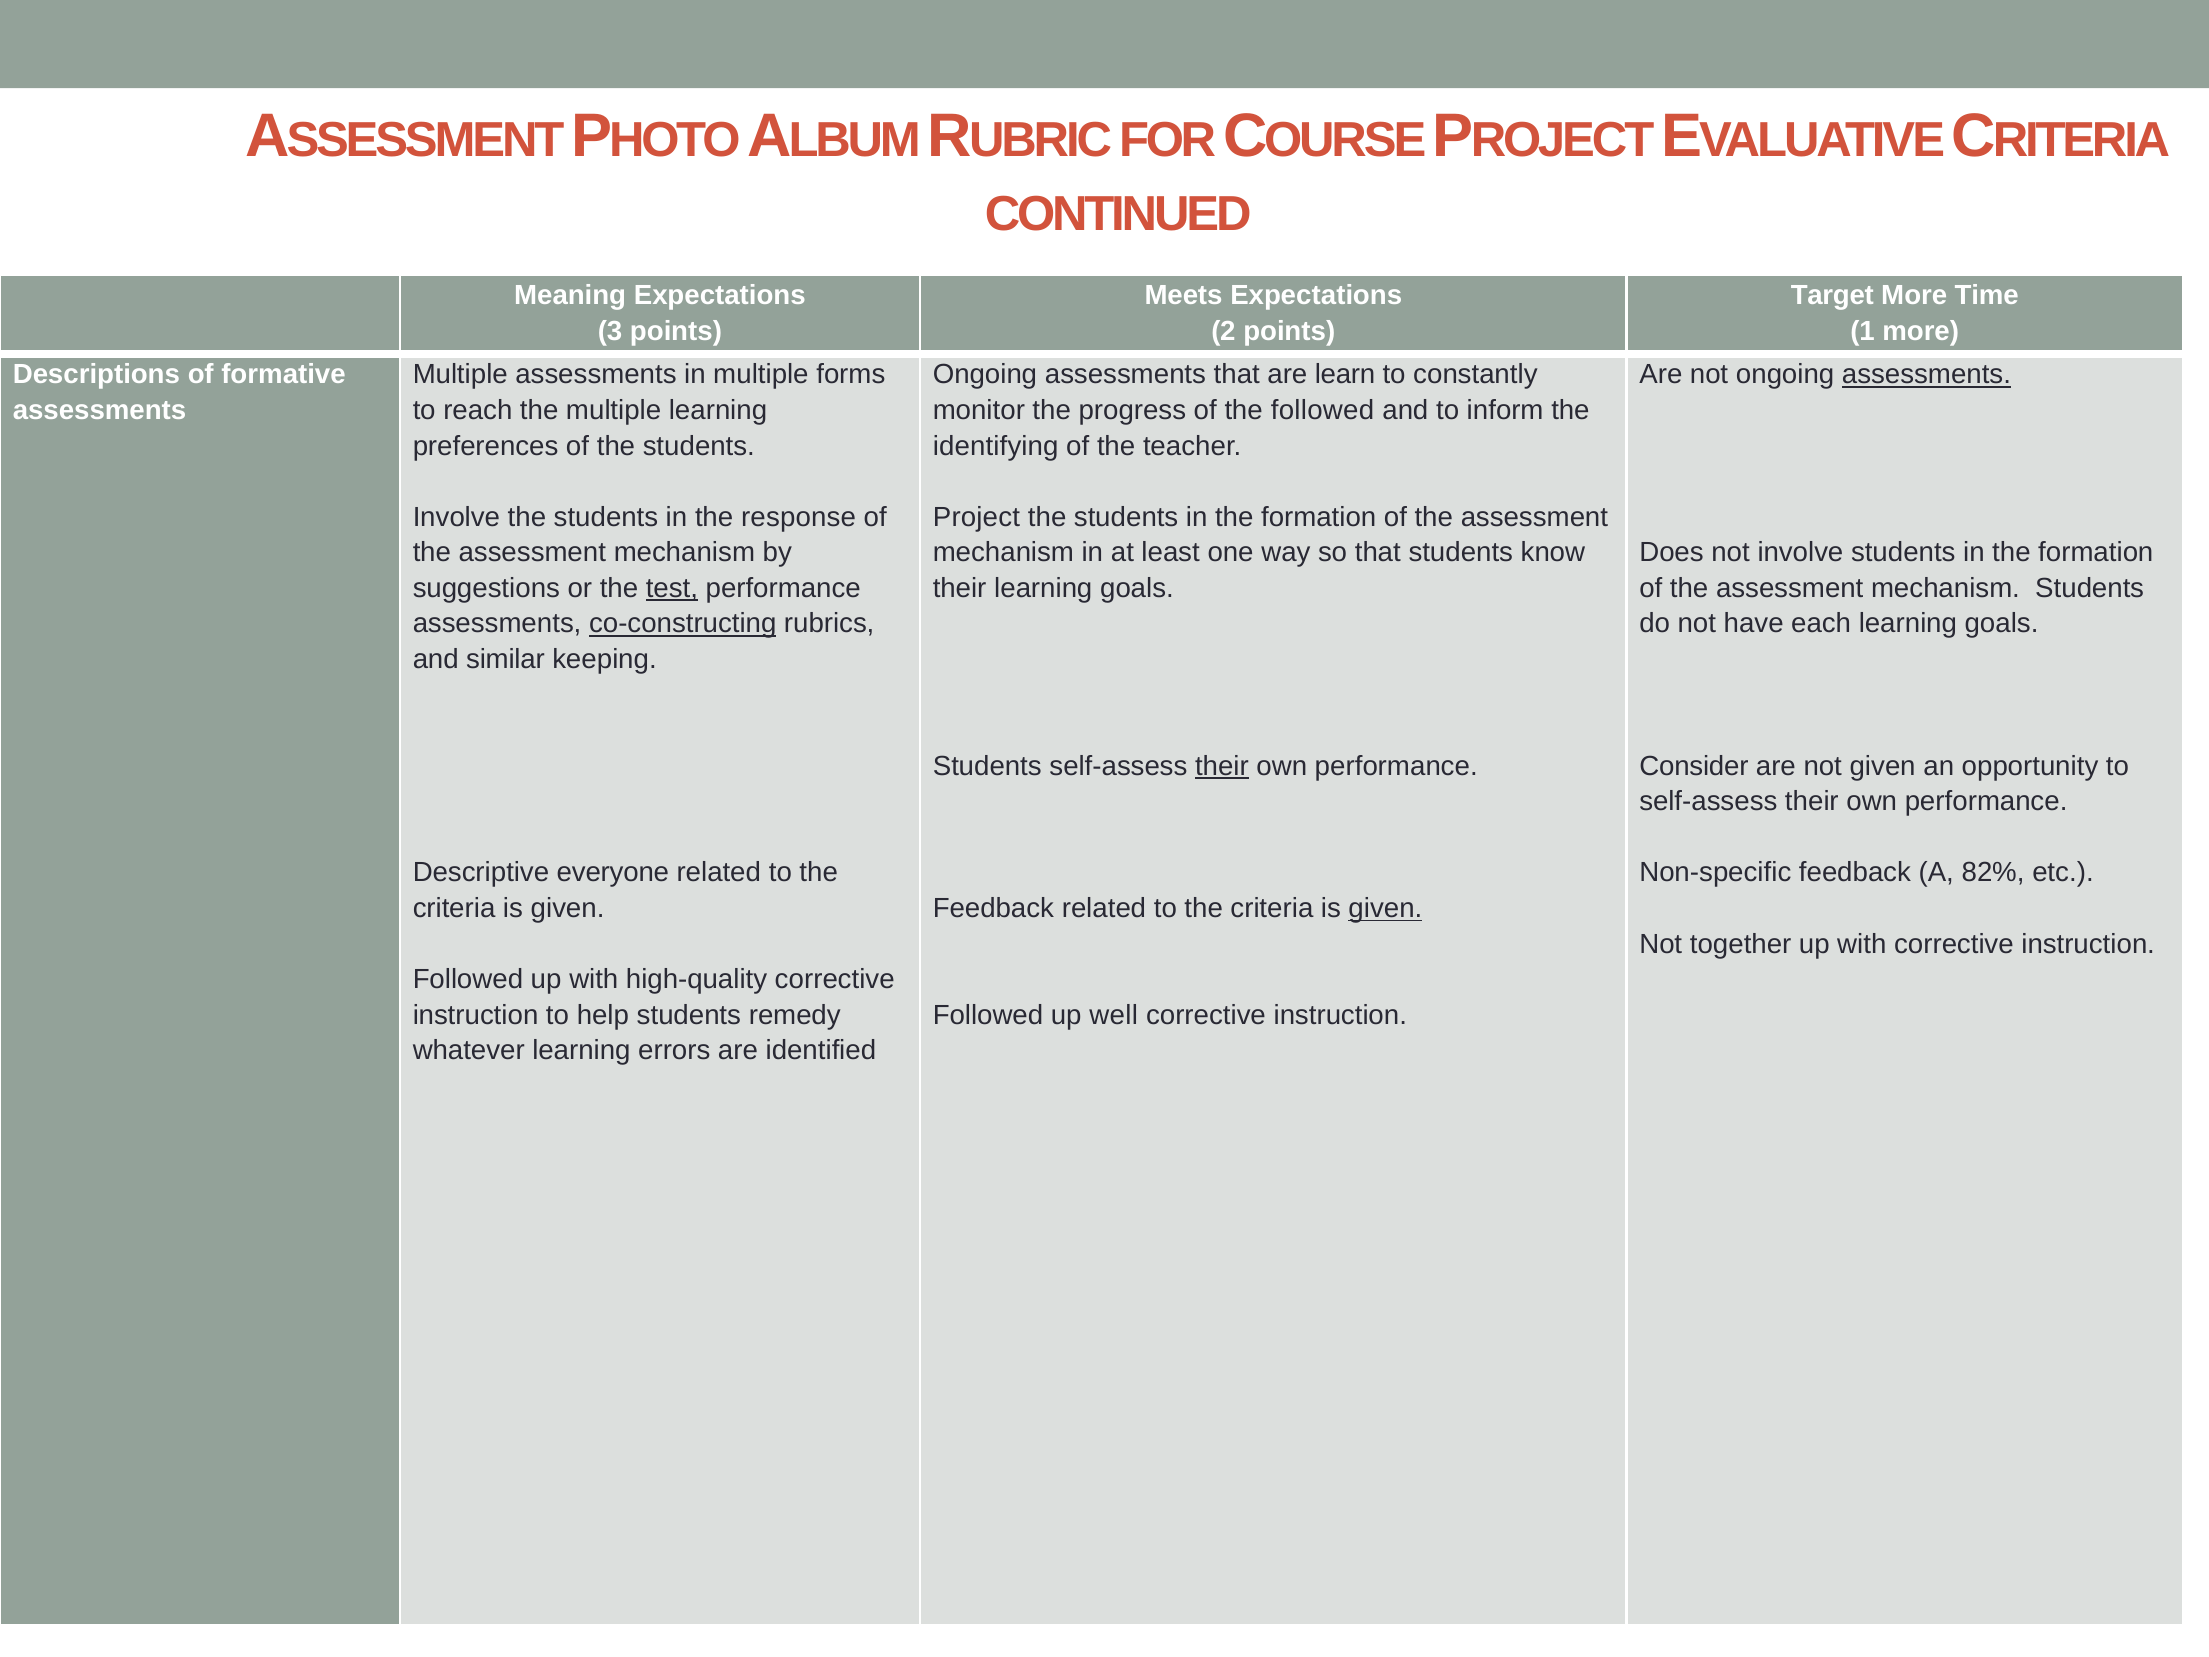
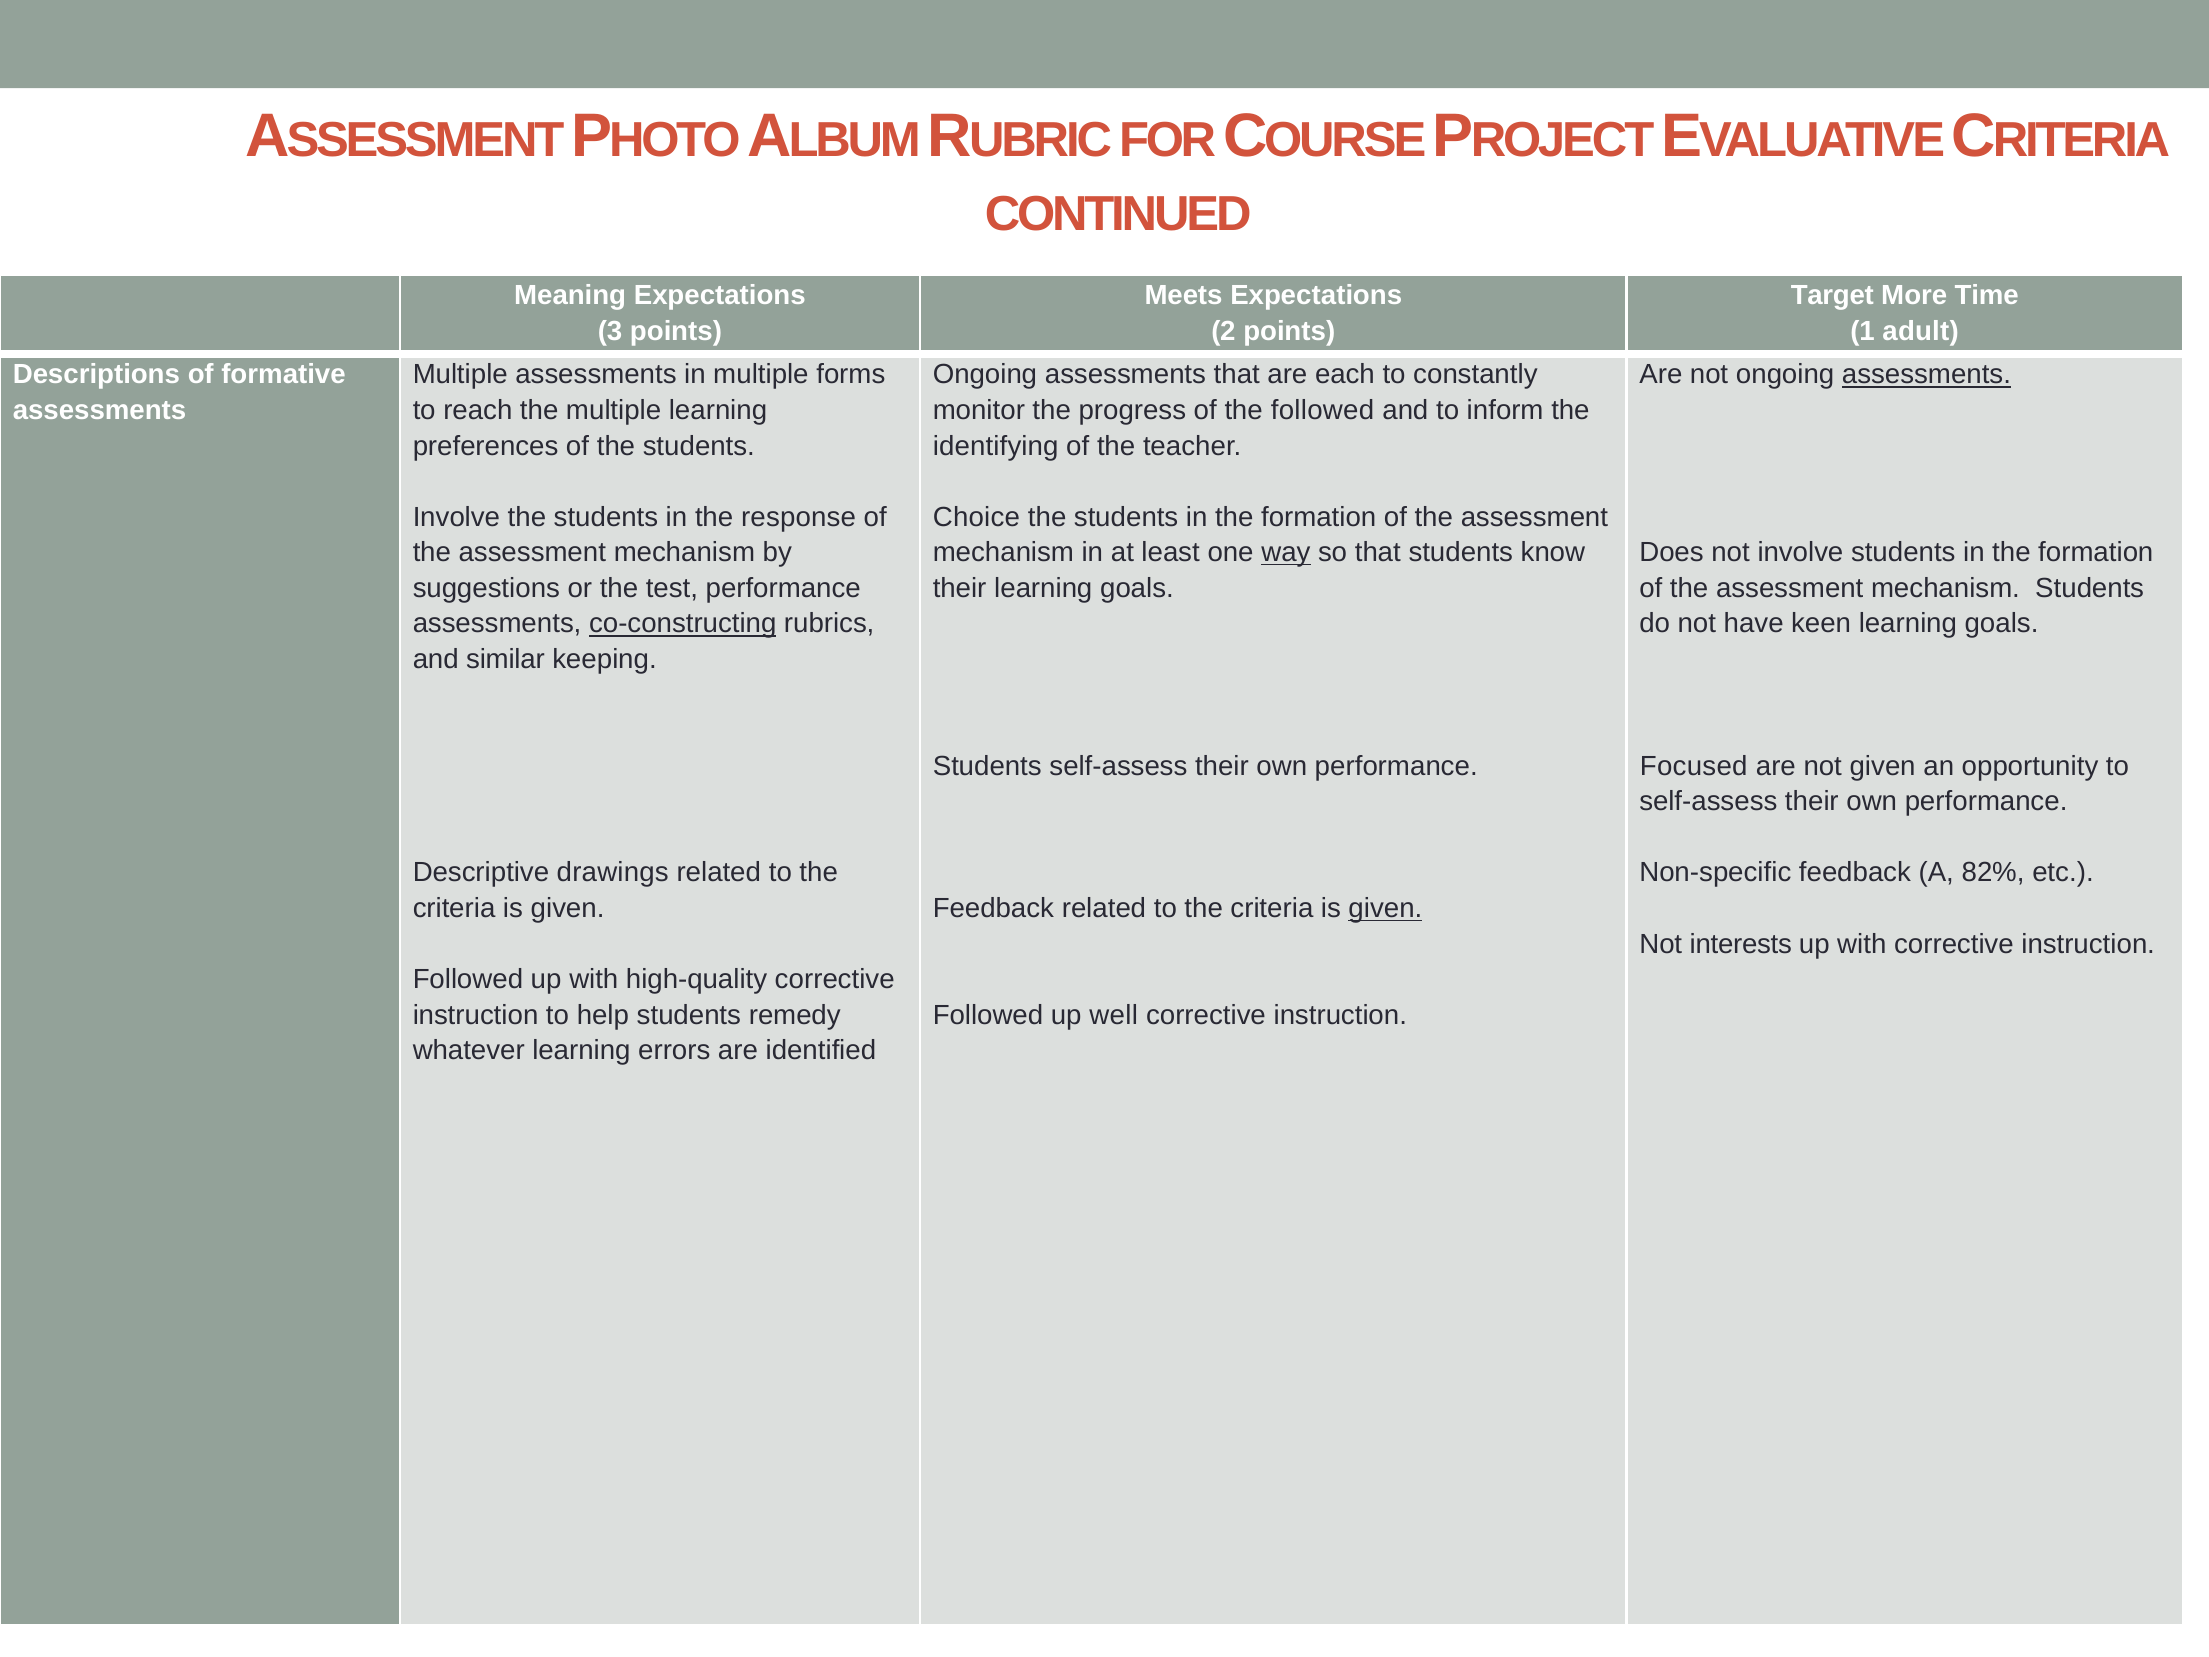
1 more: more -> adult
learn: learn -> each
Project: Project -> Choice
way underline: none -> present
test underline: present -> none
each: each -> keen
their at (1222, 766) underline: present -> none
Consider: Consider -> Focused
everyone: everyone -> drawings
together: together -> interests
